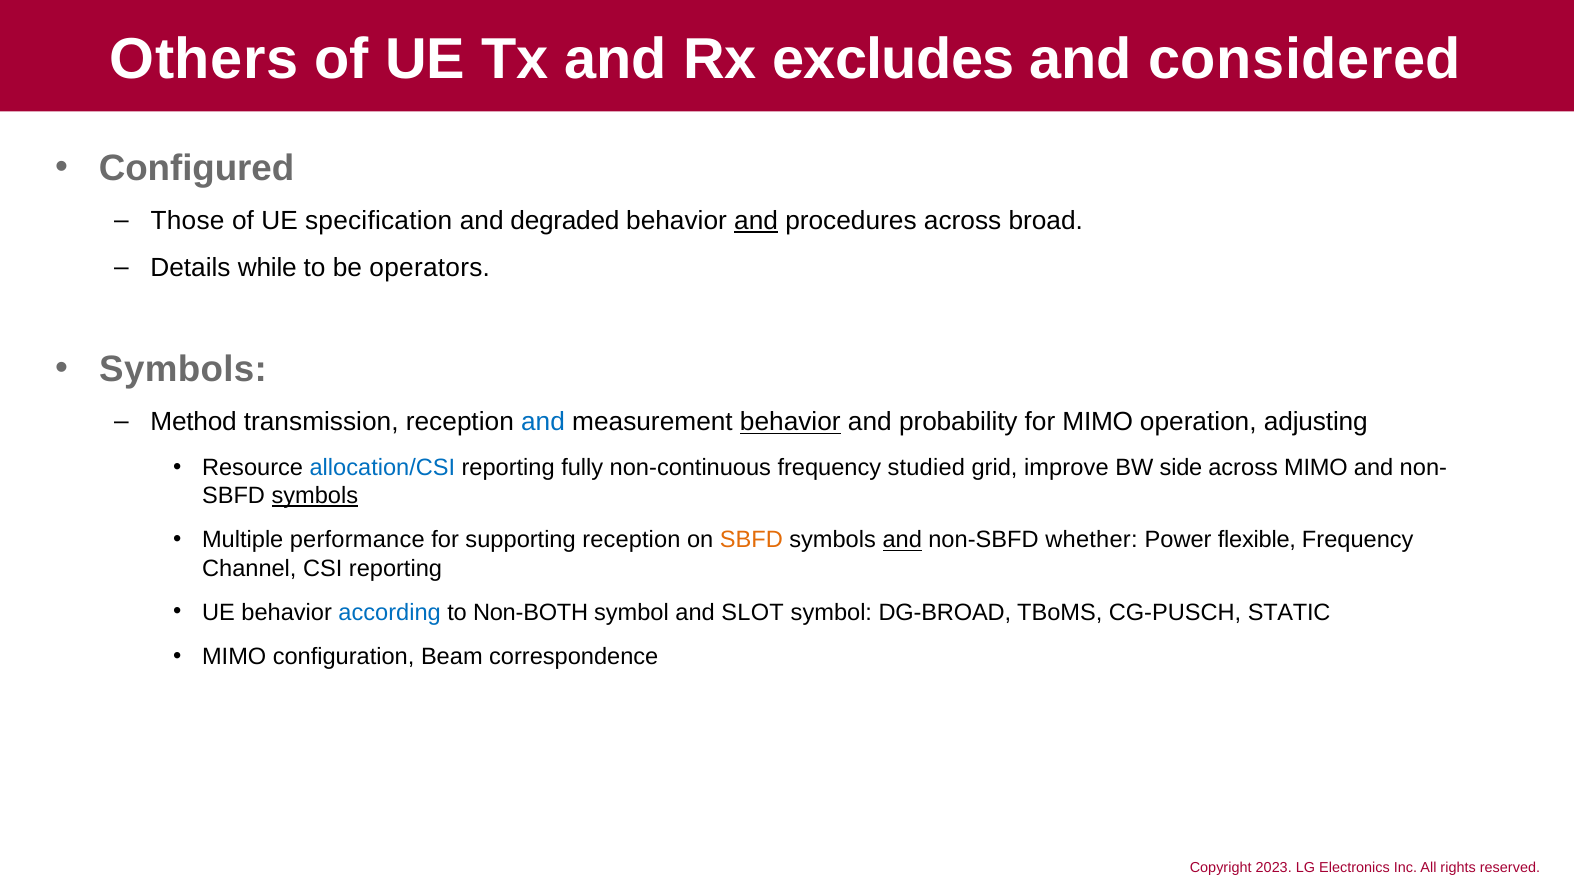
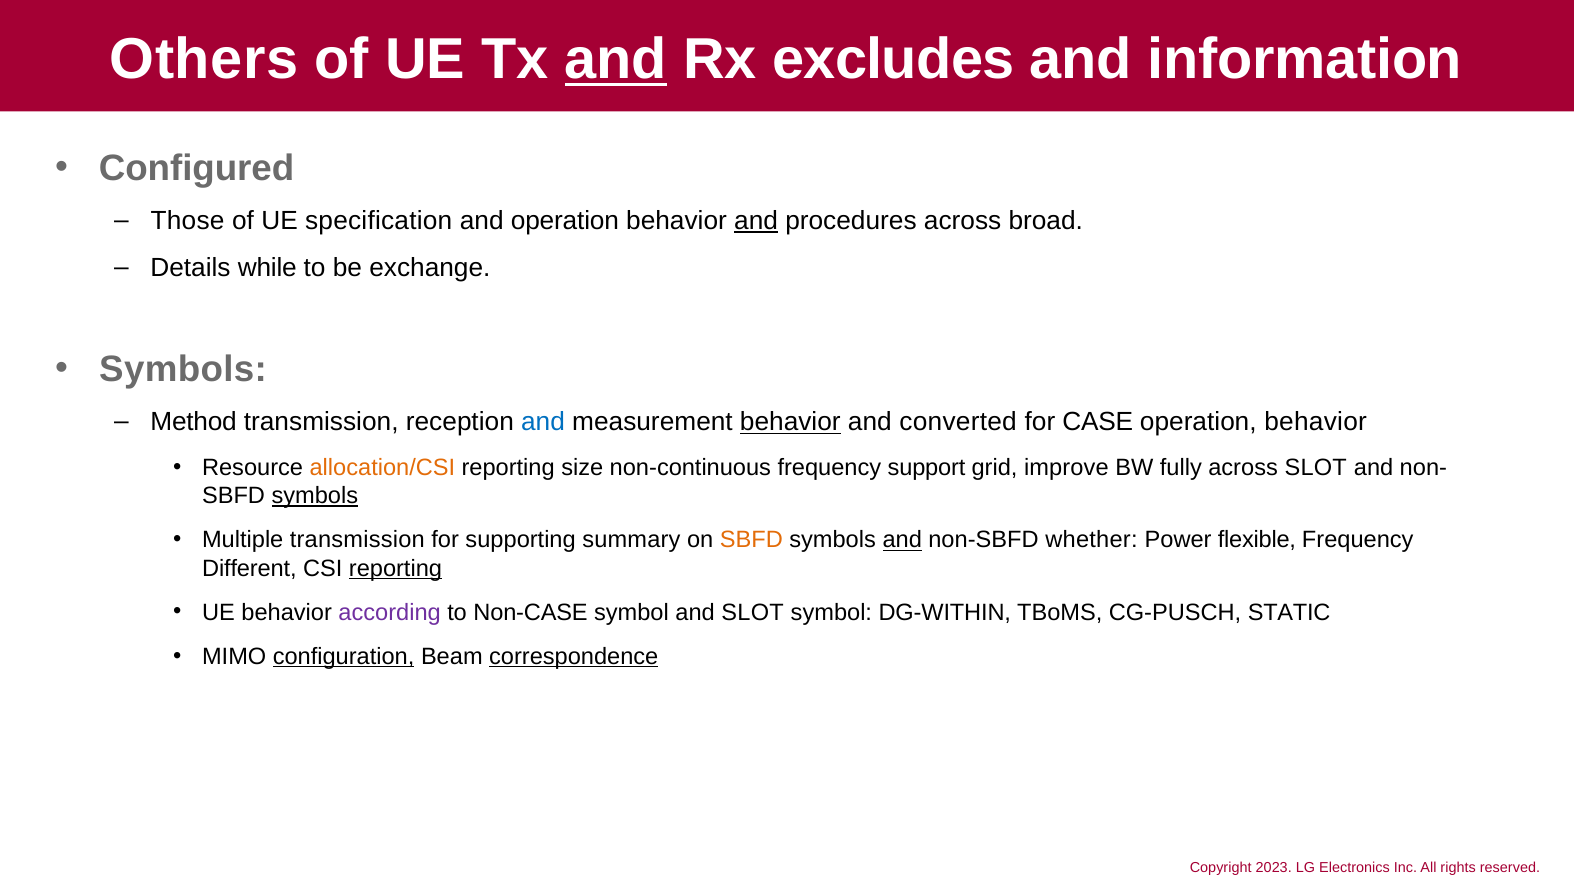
and at (616, 60) underline: none -> present
considered: considered -> information
and degraded: degraded -> operation
operators: operators -> exchange
probability: probability -> converted
for MIMO: MIMO -> CASE
adjusting at (1316, 422): adjusting -> behavior
allocation/CSI colour: blue -> orange
fully: fully -> size
studied: studied -> support
side: side -> fully
across MIMO: MIMO -> SLOT
Multiple performance: performance -> transmission
supporting reception: reception -> summary
Channel: Channel -> Different
reporting at (395, 569) underline: none -> present
according colour: blue -> purple
Non-BOTH: Non-BOTH -> Non-CASE
DG-BROAD: DG-BROAD -> DG-WITHIN
configuration underline: none -> present
correspondence underline: none -> present
